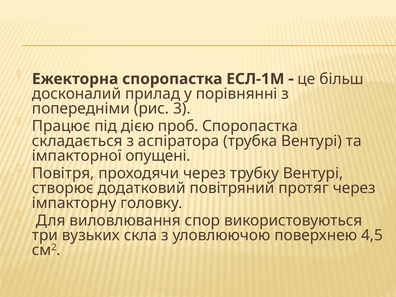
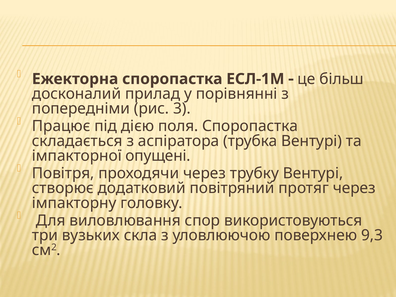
проб: проб -> поля
4,5: 4,5 -> 9,3
